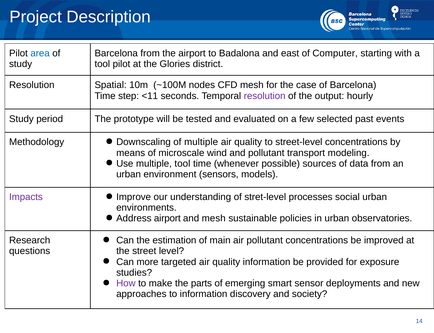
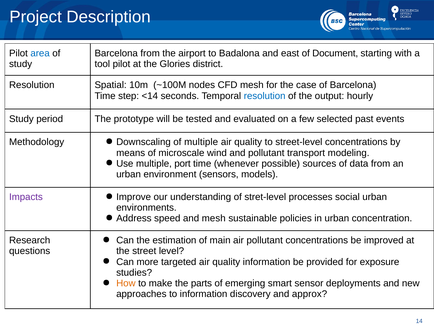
Computer: Computer -> Document
<11: <11 -> <14
resolution at (265, 96) colour: purple -> blue
multiple tool: tool -> port
Address airport: airport -> speed
observatories: observatories -> concentration
How colour: purple -> orange
society: society -> approx
